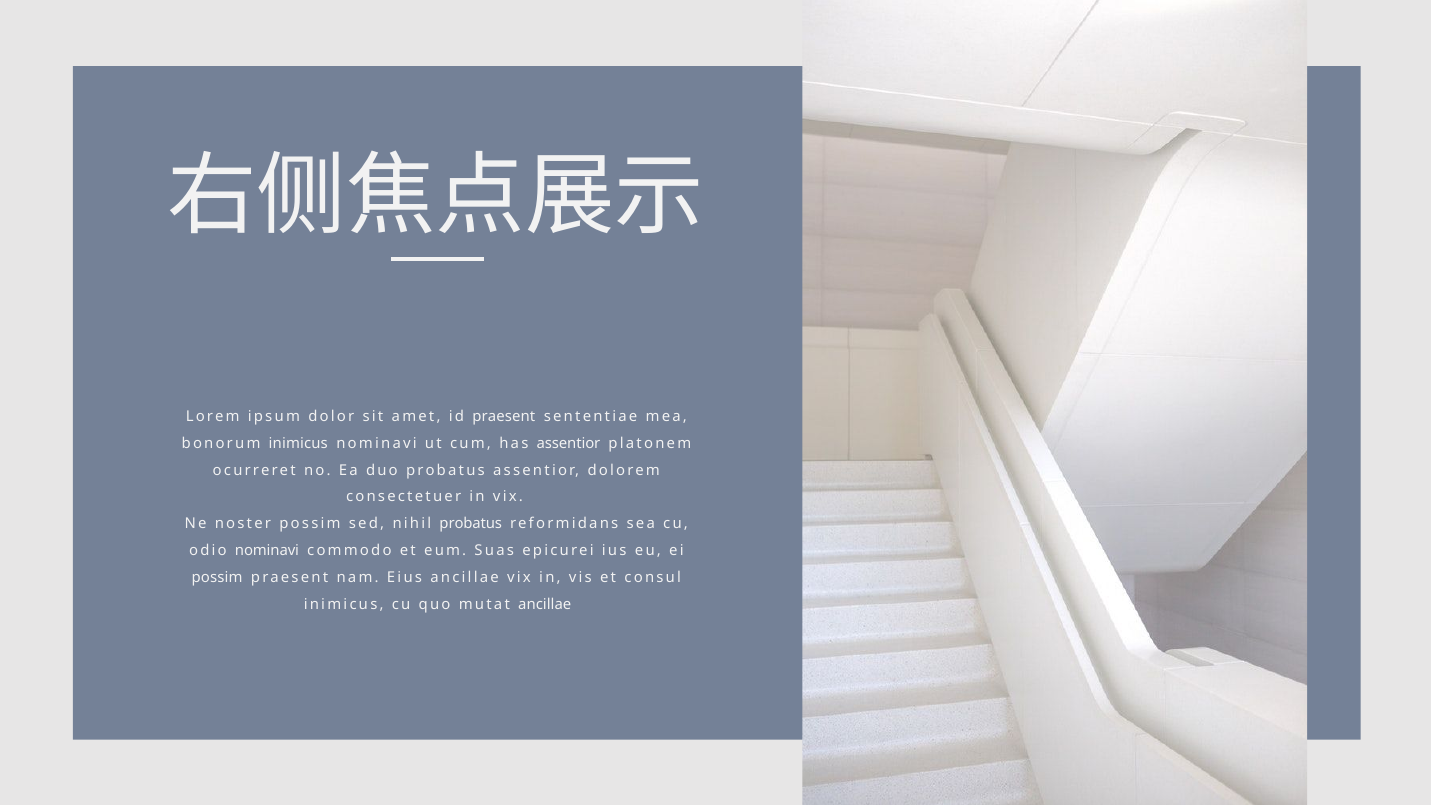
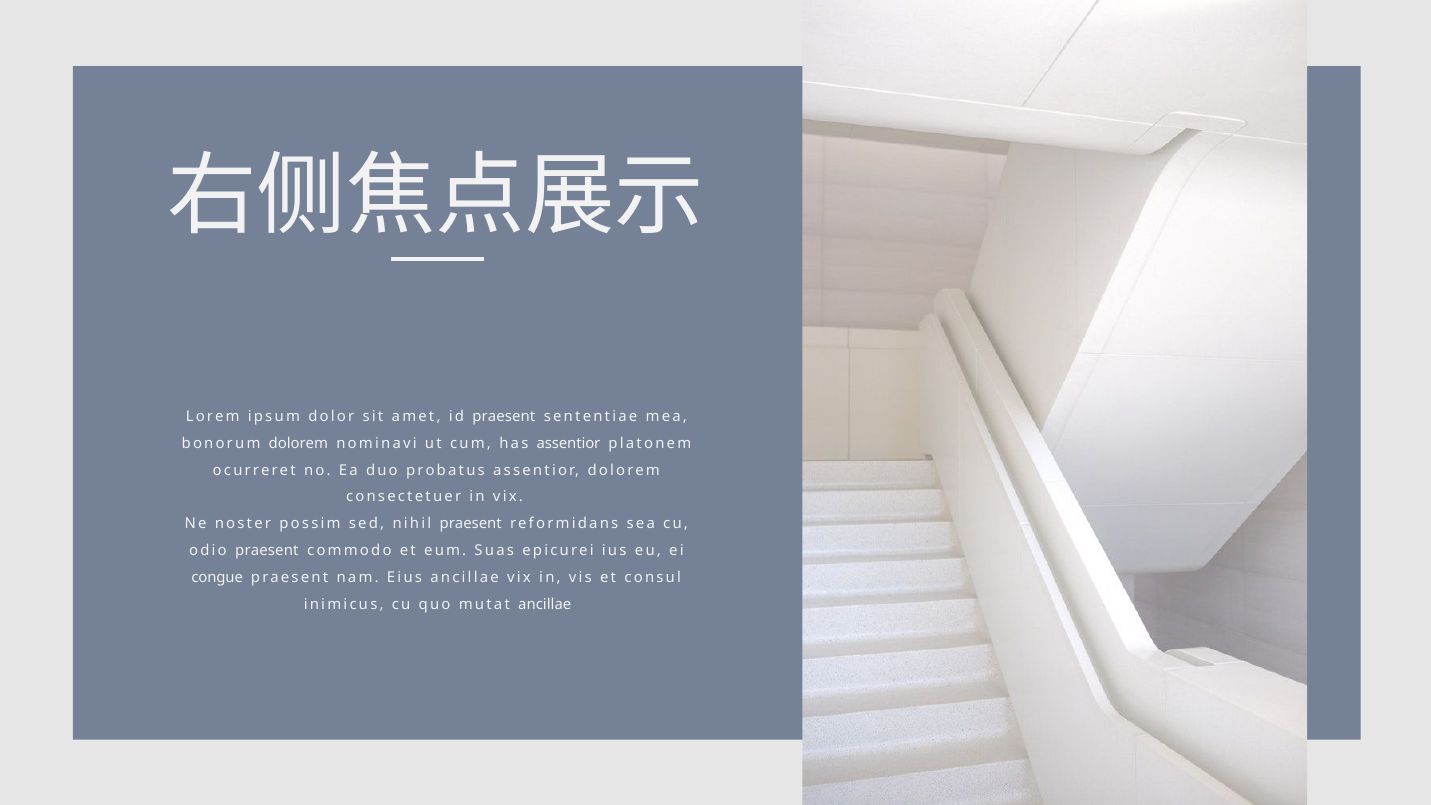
bonorum inimicus: inimicus -> dolorem
nihil probatus: probatus -> praesent
odio nominavi: nominavi -> praesent
possim at (217, 578): possim -> congue
